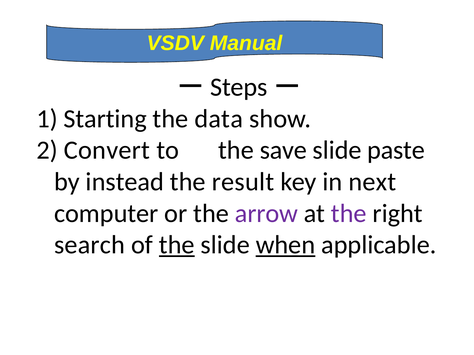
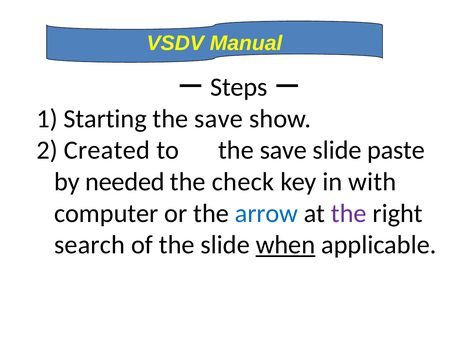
data at (219, 119): data -> save
Convert: Convert -> Created
instead: instead -> needed
result: result -> check
next: next -> with
arrow colour: purple -> blue
the at (177, 245) underline: present -> none
